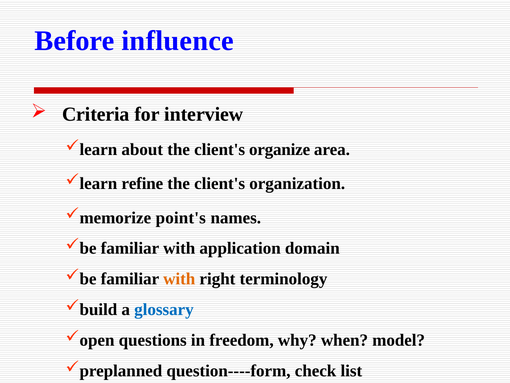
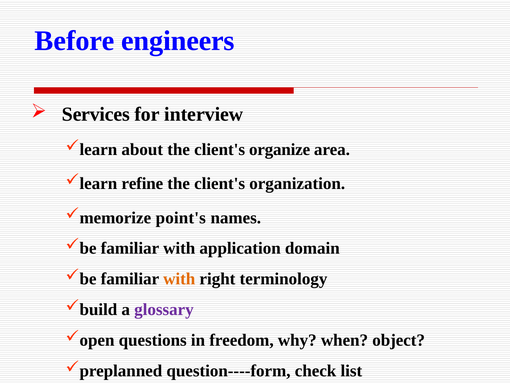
influence: influence -> engineers
Criteria: Criteria -> Services
glossary colour: blue -> purple
model: model -> object
